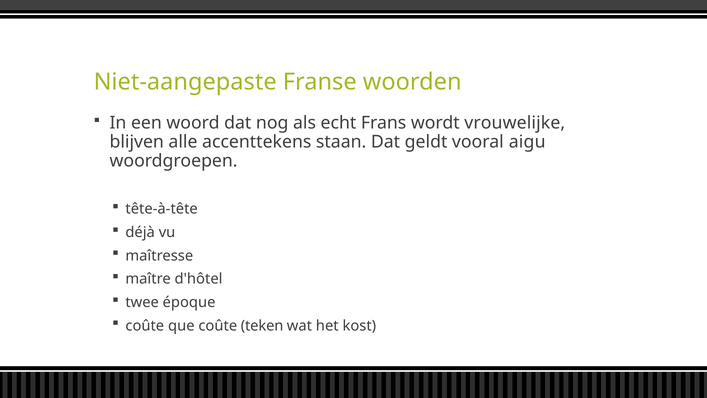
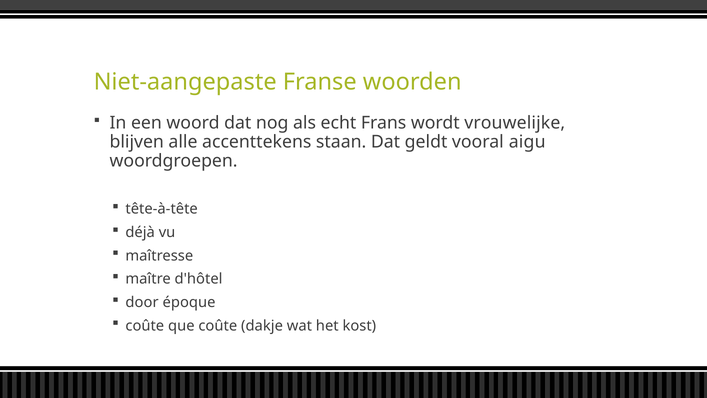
twee: twee -> door
teken: teken -> dakje
